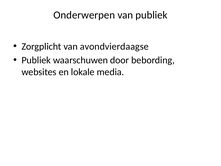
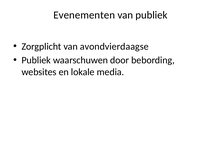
Onderwerpen: Onderwerpen -> Evenementen
